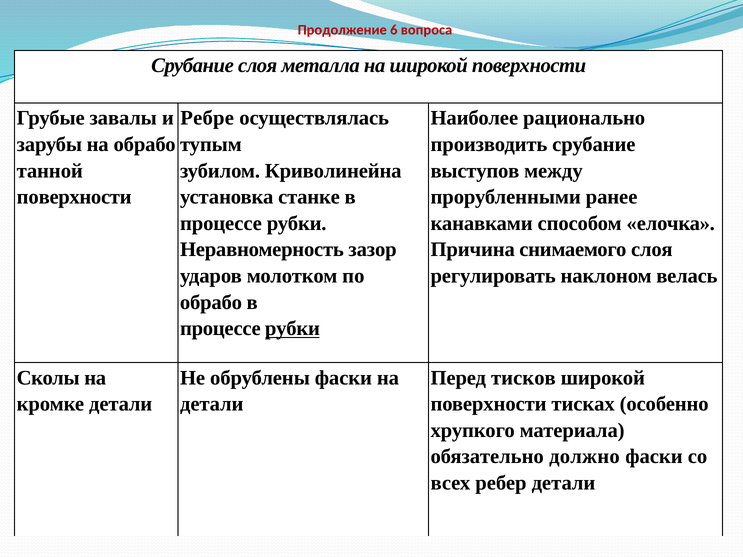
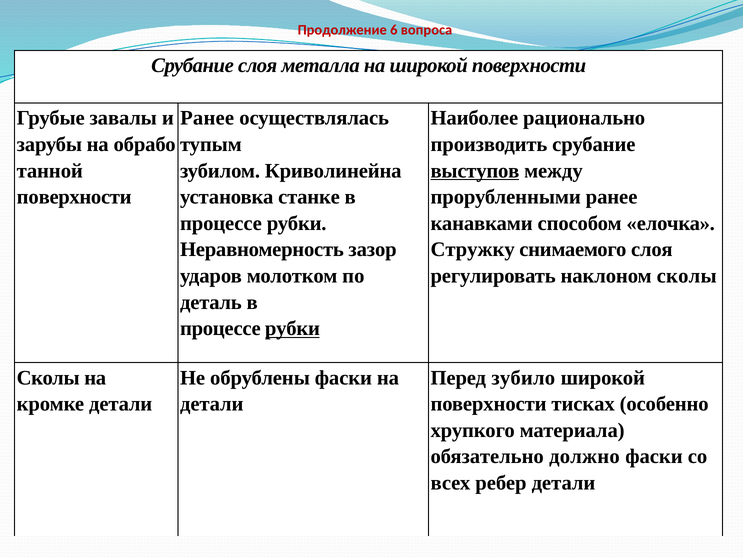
Ребре at (207, 118): Ребре -> Ранее
выступов underline: none -> present
Причина: Причина -> Стружку
наклоном велась: велась -> сколы
обрабо at (211, 302): обрабо -> деталь
тисков: тисков -> зубило
